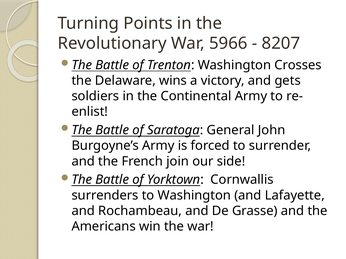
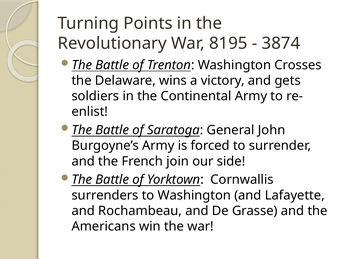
5966: 5966 -> 8195
8207: 8207 -> 3874
